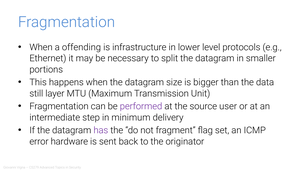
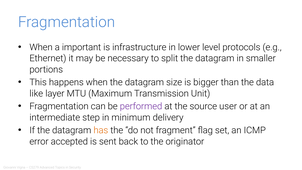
offending: offending -> important
still: still -> like
has colour: purple -> orange
hardware: hardware -> accepted
